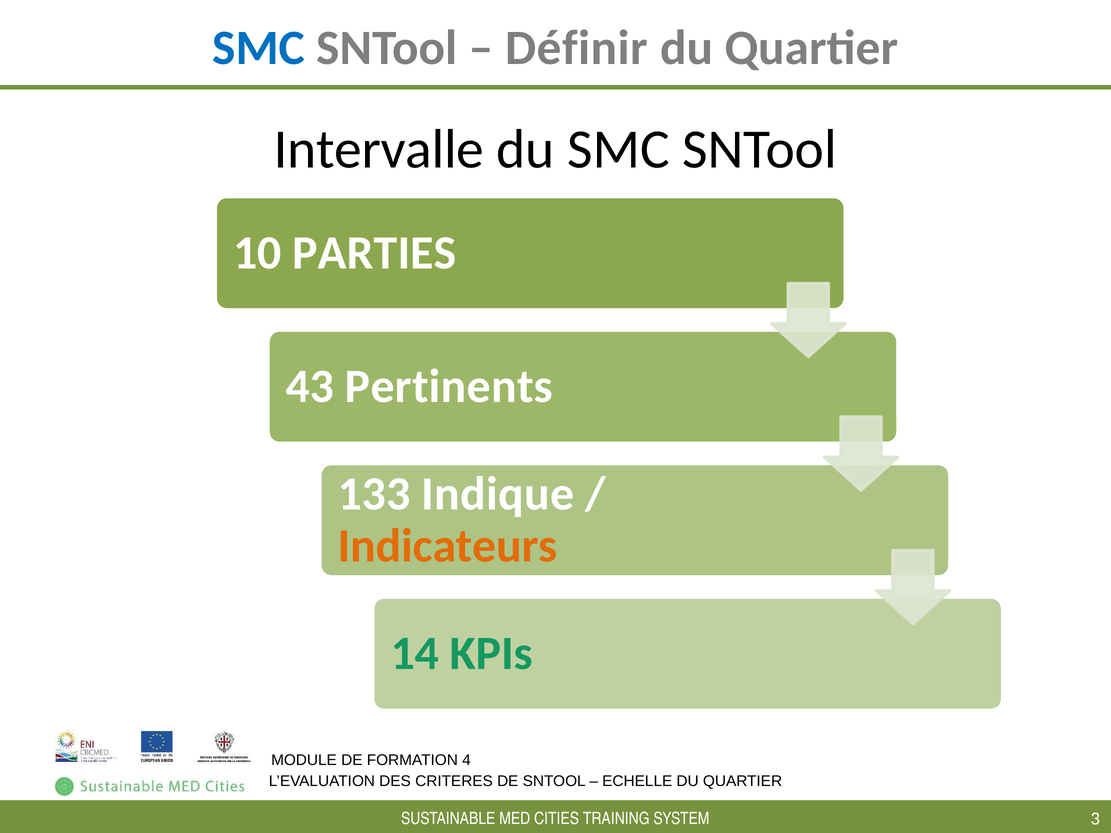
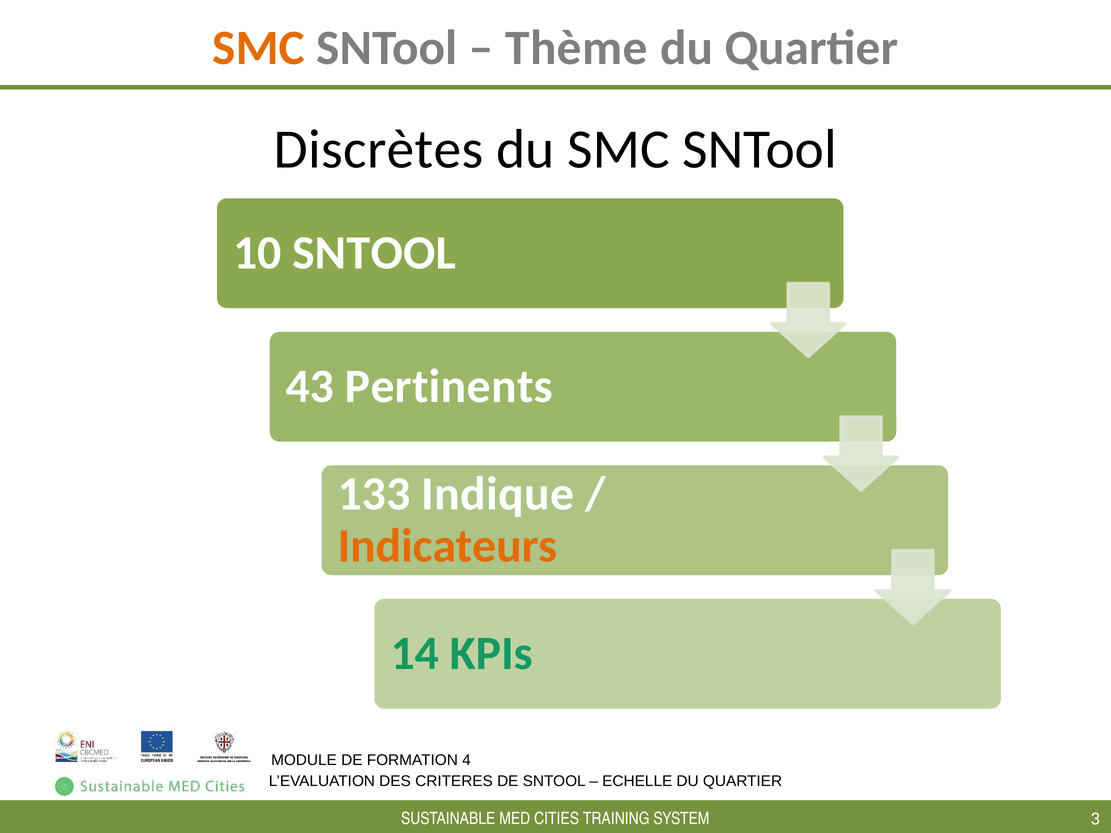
SMC at (259, 48) colour: blue -> orange
Définir: Définir -> Thème
Intervalle: Intervalle -> Discrètes
10 PARTIES: PARTIES -> SNTOOL
